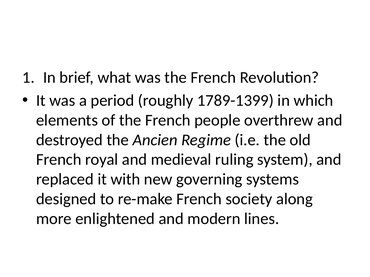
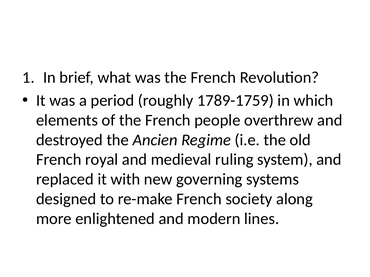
1789-1399: 1789-1399 -> 1789-1759
